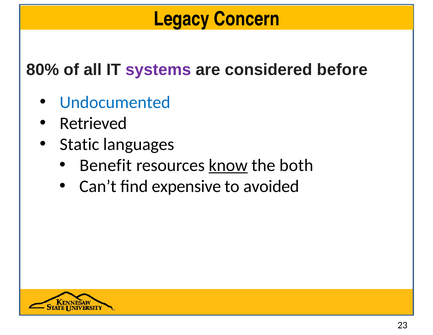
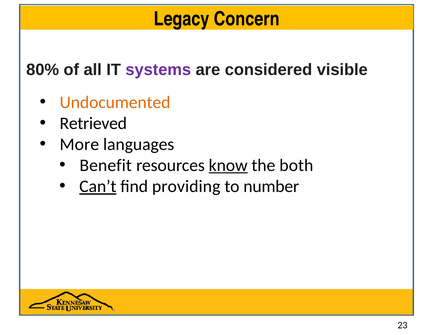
before: before -> visible
Undocumented colour: blue -> orange
Static: Static -> More
Can’t underline: none -> present
expensive: expensive -> providing
avoided: avoided -> number
